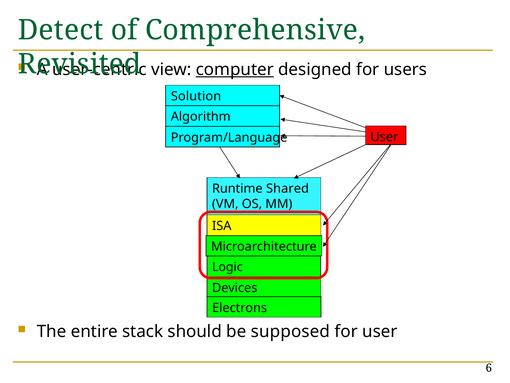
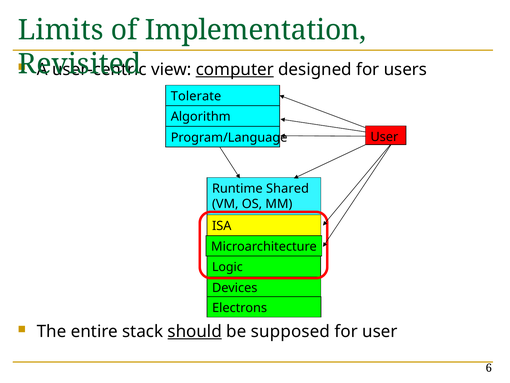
Detect: Detect -> Limits
Comprehensive: Comprehensive -> Implementation
Solution: Solution -> Tolerate
should underline: none -> present
